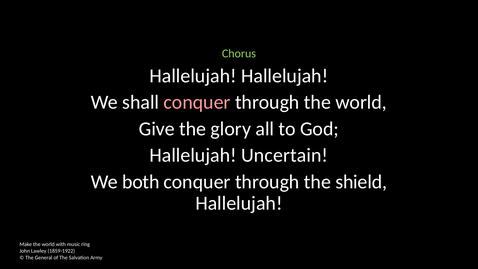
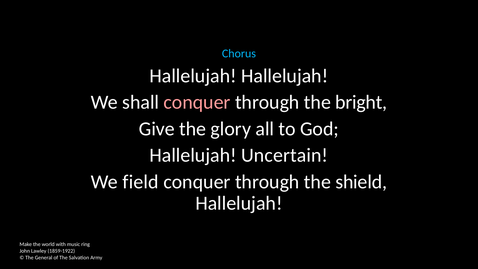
Chorus colour: light green -> light blue
through the world: world -> bright
both: both -> field
